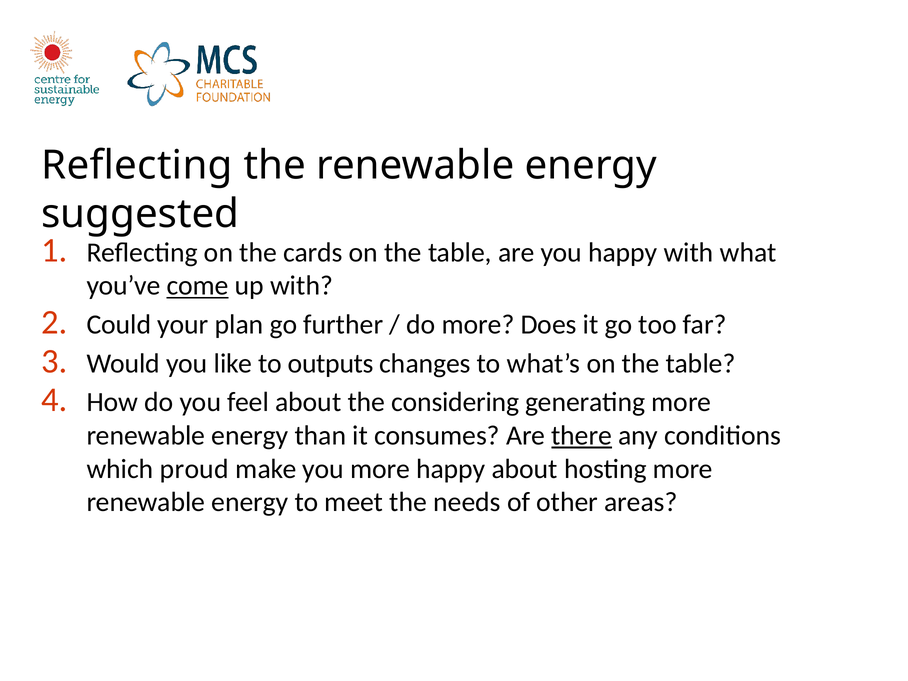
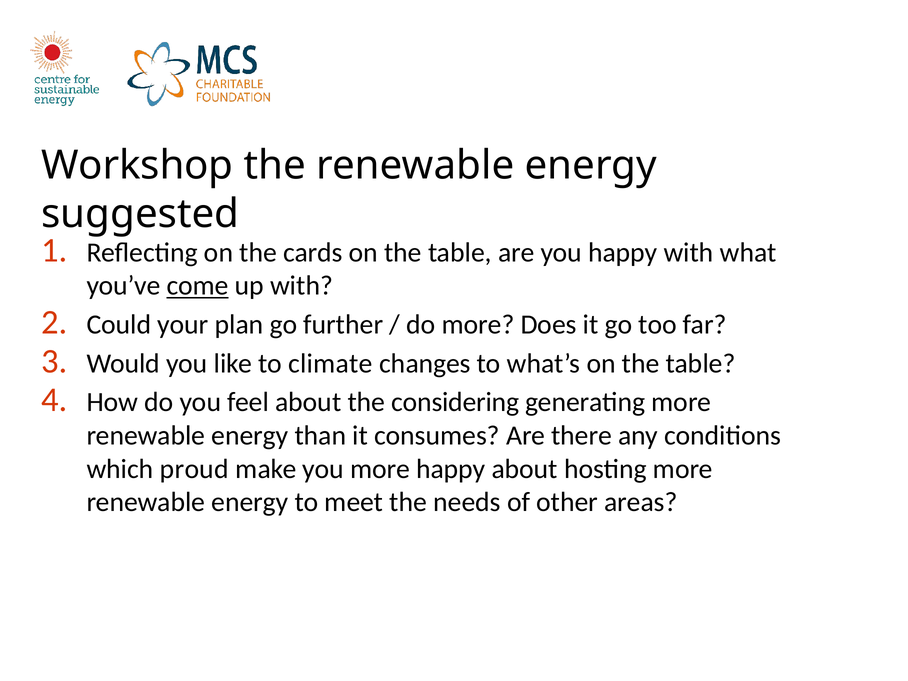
Reflecting at (137, 165): Reflecting -> Workshop
outputs: outputs -> climate
there underline: present -> none
